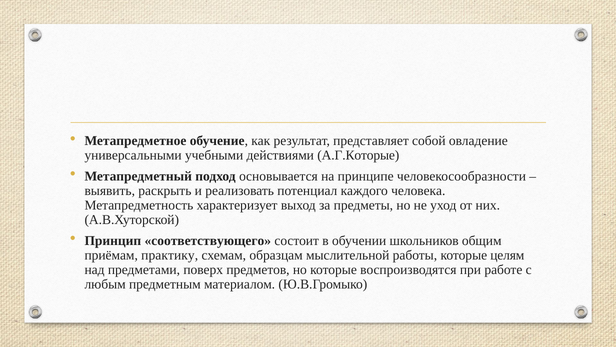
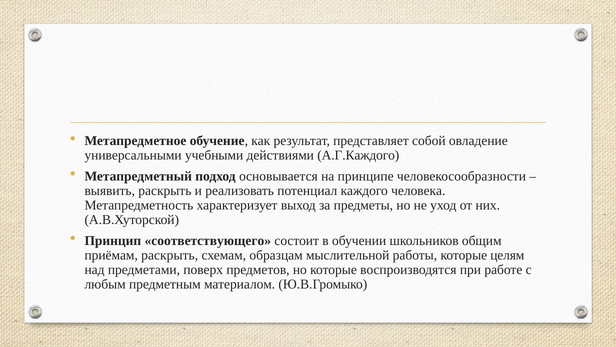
А.Г.Которые: А.Г.Которые -> А.Г.Каждого
приёмам практику: практику -> раскрыть
